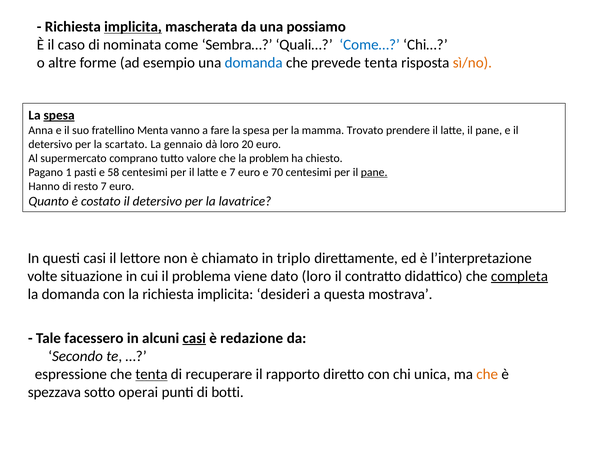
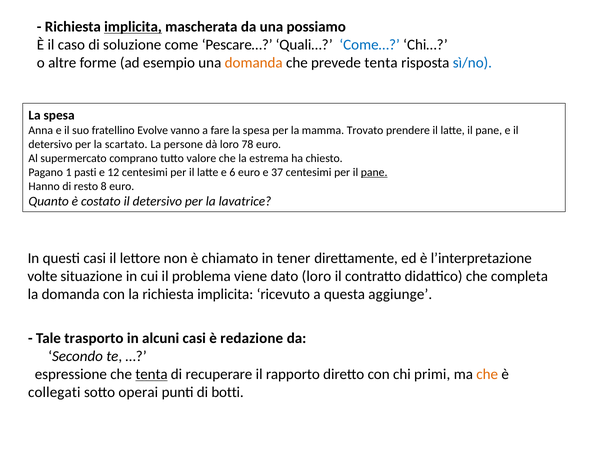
nominata: nominata -> soluzione
Sembra…: Sembra… -> Pescare…
domanda at (254, 63) colour: blue -> orange
sì/no colour: orange -> blue
spesa at (59, 115) underline: present -> none
Menta: Menta -> Evolve
gennaio: gennaio -> persone
20: 20 -> 78
problem: problem -> estrema
58: 58 -> 12
e 7: 7 -> 6
70: 70 -> 37
resto 7: 7 -> 8
triplo: triplo -> tener
completa underline: present -> none
desideri: desideri -> ricevuto
mostrava: mostrava -> aggiunge
facessero: facessero -> trasporto
casi at (194, 338) underline: present -> none
unica: unica -> primi
spezzava: spezzava -> collegati
